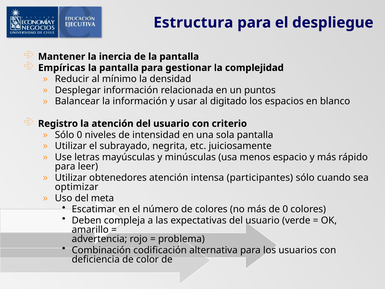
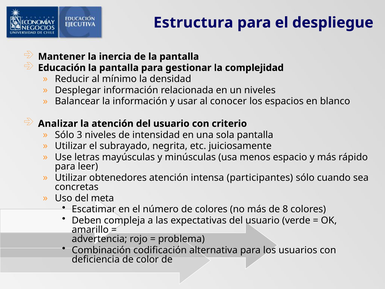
Empíricas: Empíricas -> Educación
un puntos: puntos -> niveles
digitado: digitado -> conocer
Registro: Registro -> Analizar
Sólo 0: 0 -> 3
optimizar: optimizar -> concretas
de 0: 0 -> 8
